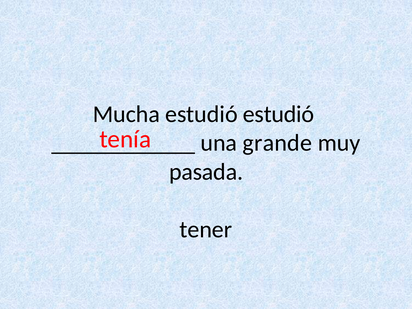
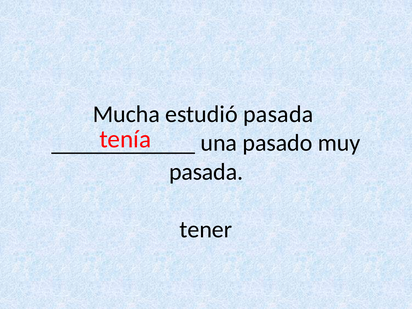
estudió estudió: estudió -> pasada
grande: grande -> pasado
